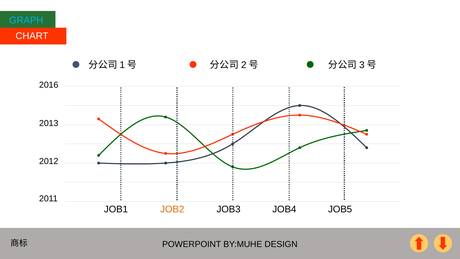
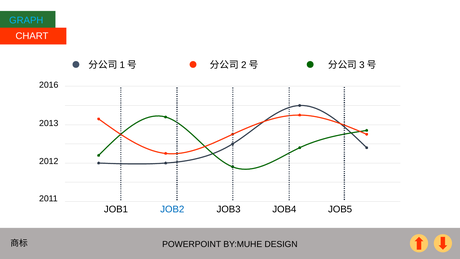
JOB2 colour: orange -> blue
